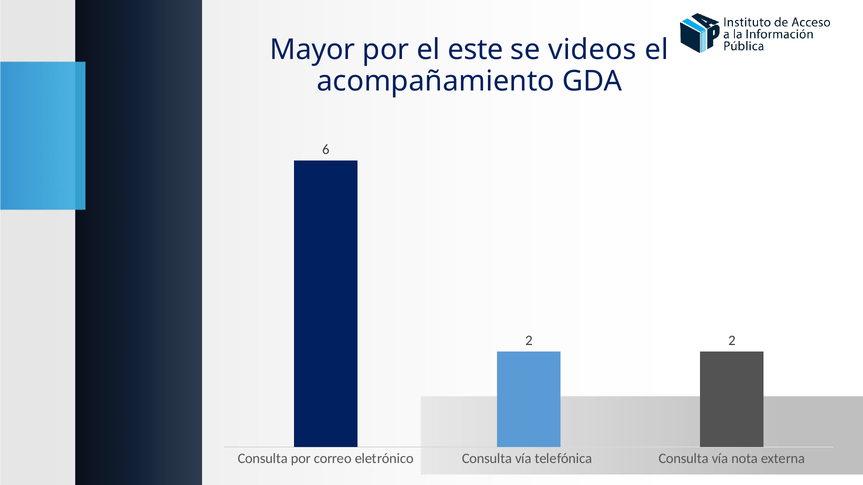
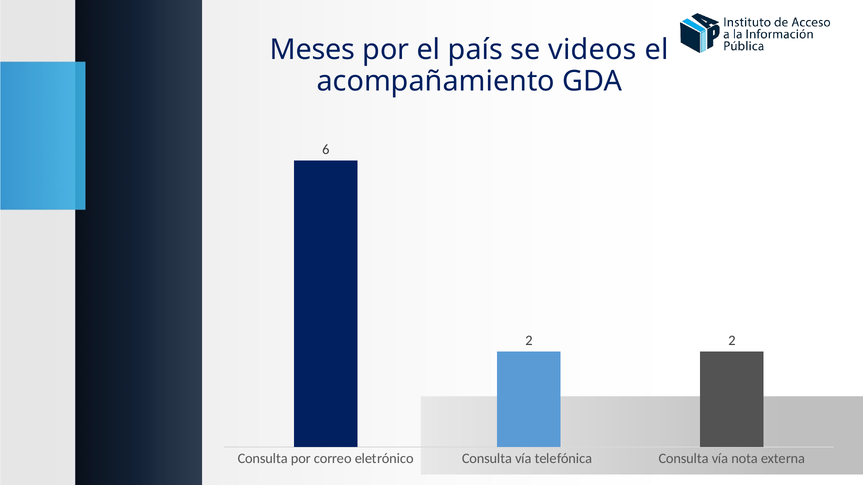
Mayor: Mayor -> Meses
este: este -> país
